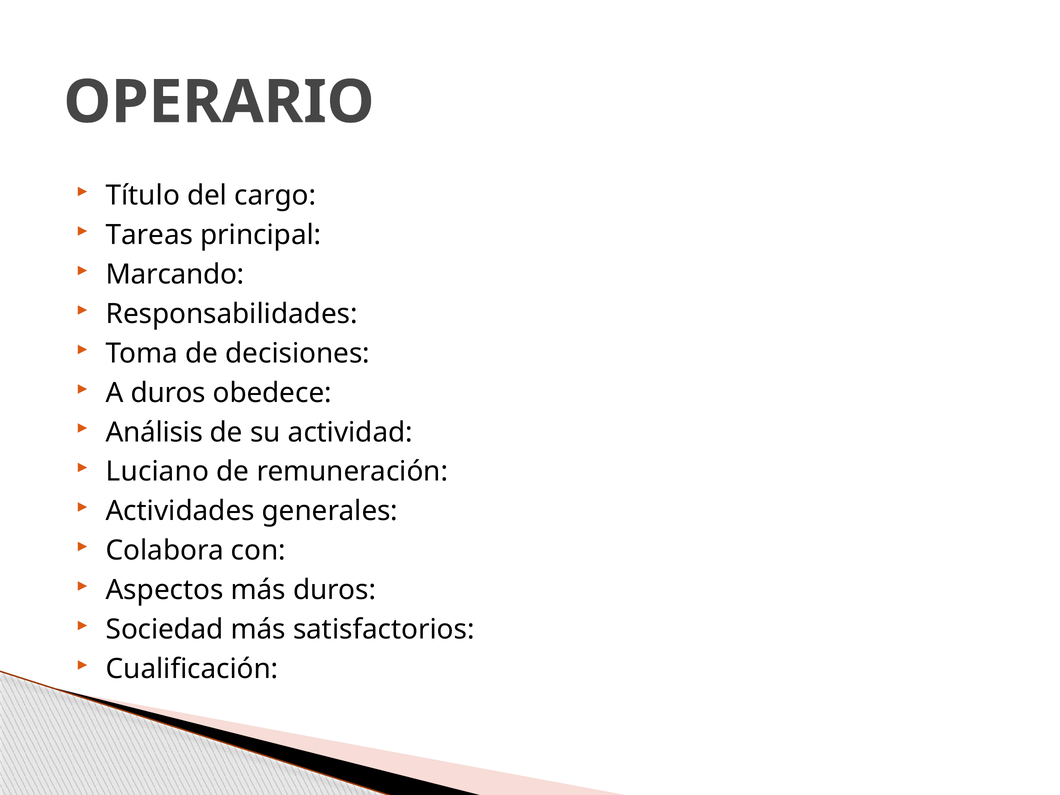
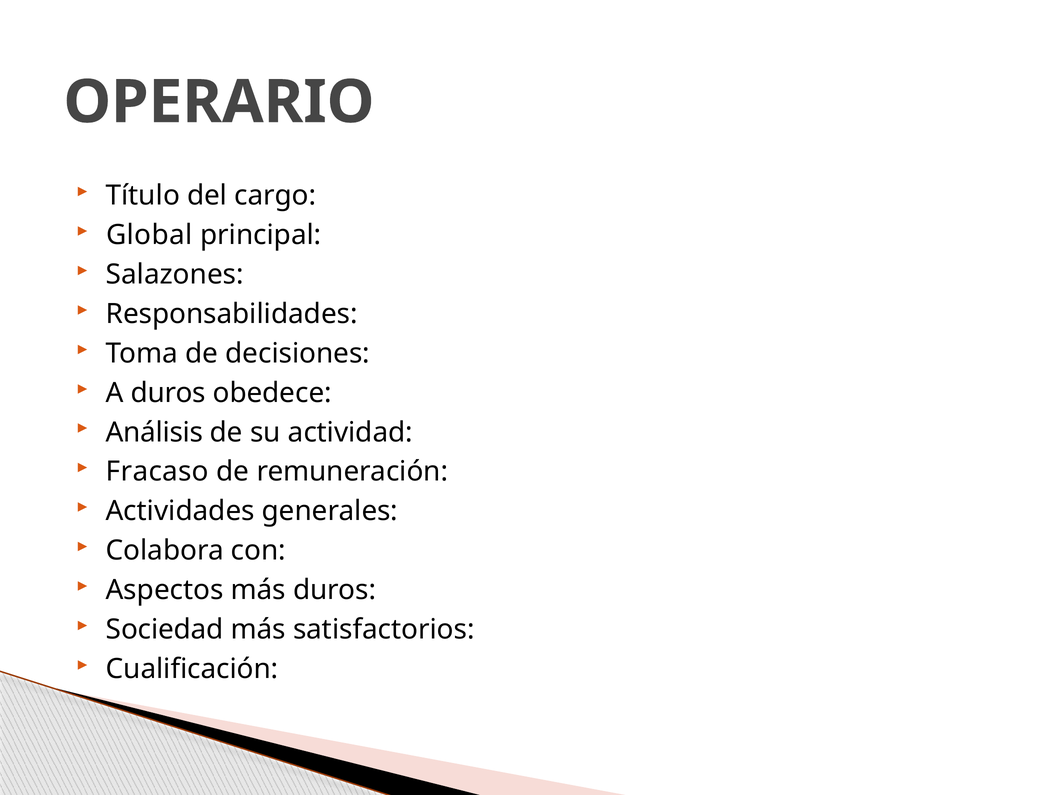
Tareas: Tareas -> Global
Marcando: Marcando -> Salazones
Luciano: Luciano -> Fracaso
